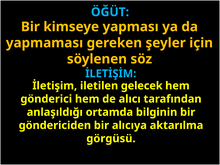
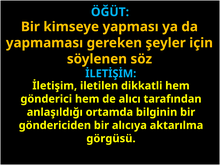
gelecek: gelecek -> dikkatli
